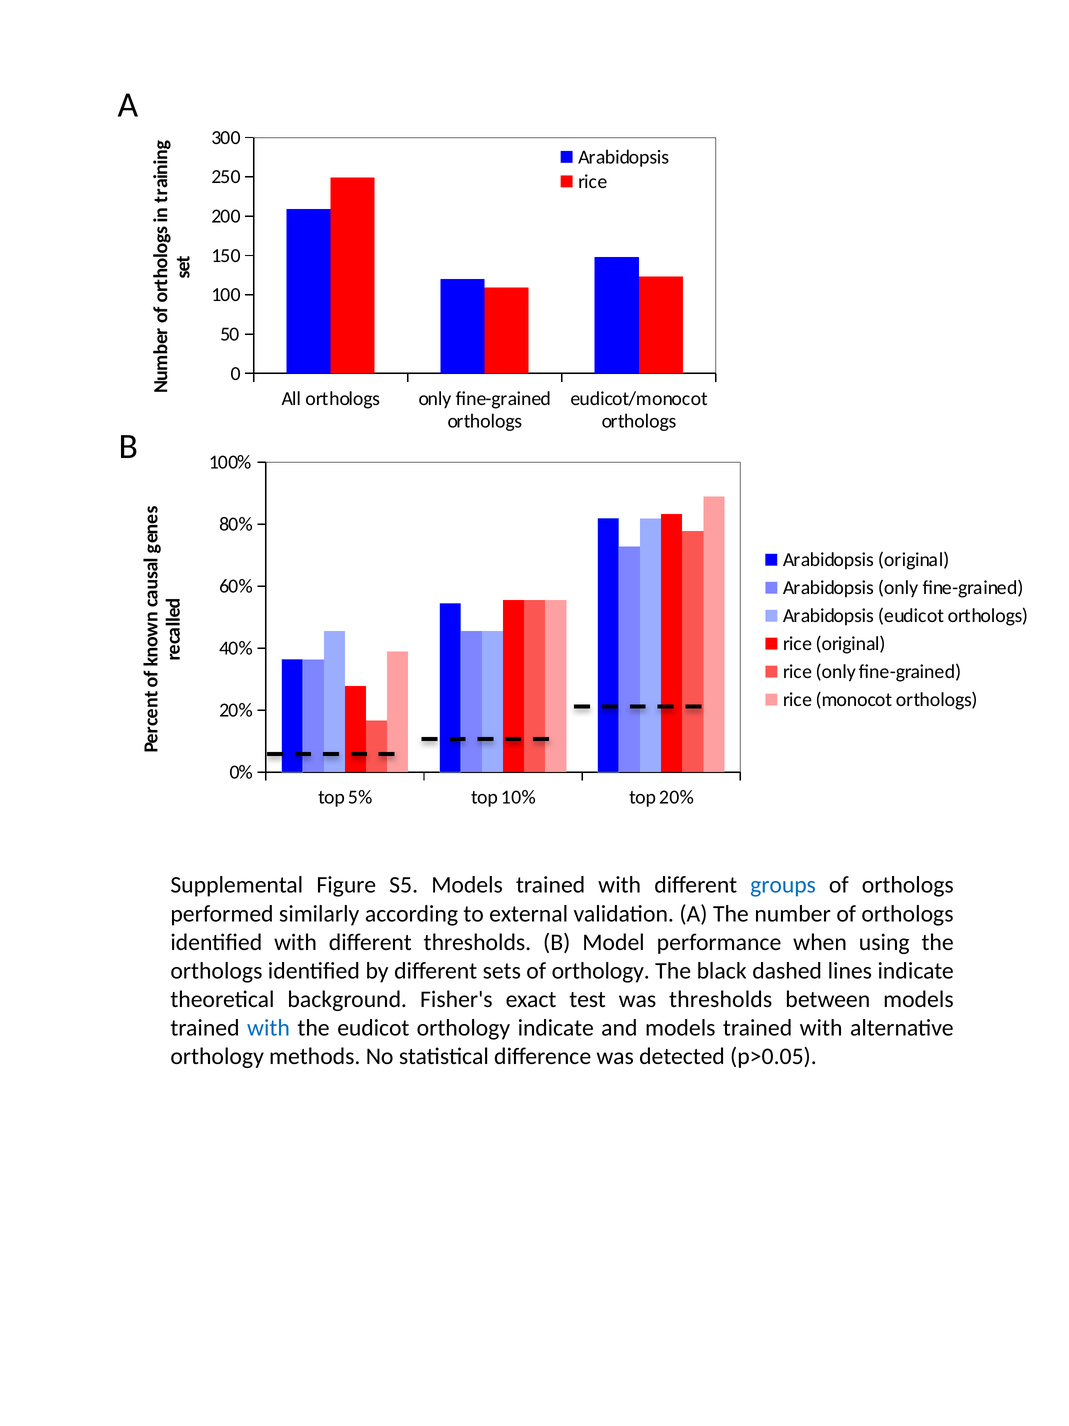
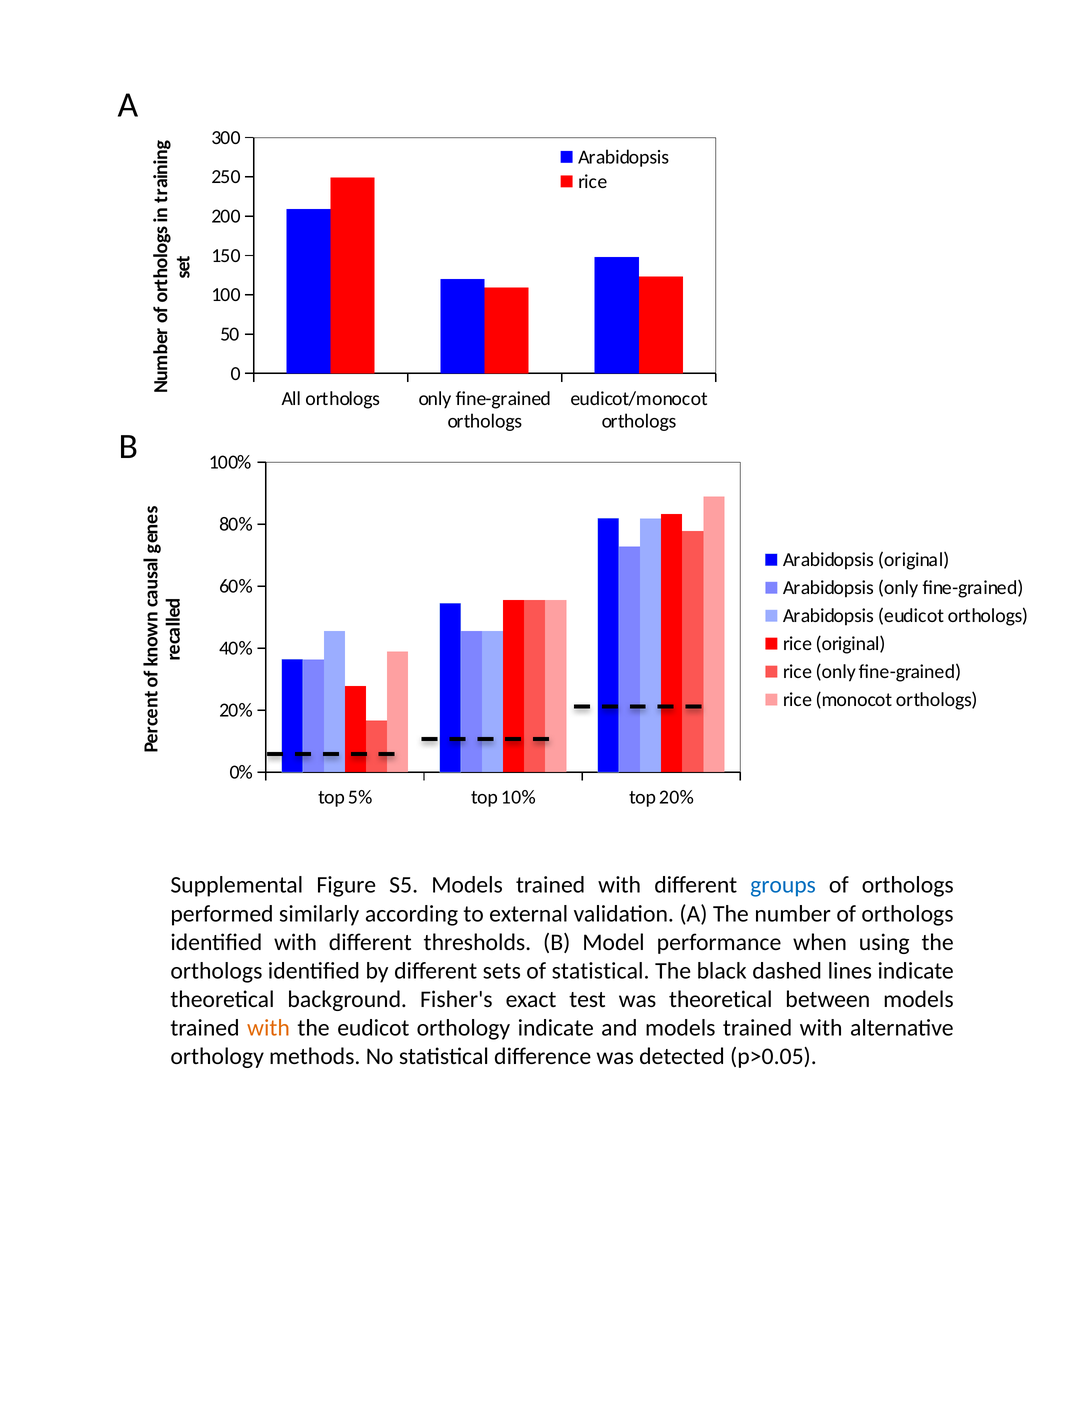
of orthology: orthology -> statistical
was thresholds: thresholds -> theoretical
with at (268, 1027) colour: blue -> orange
